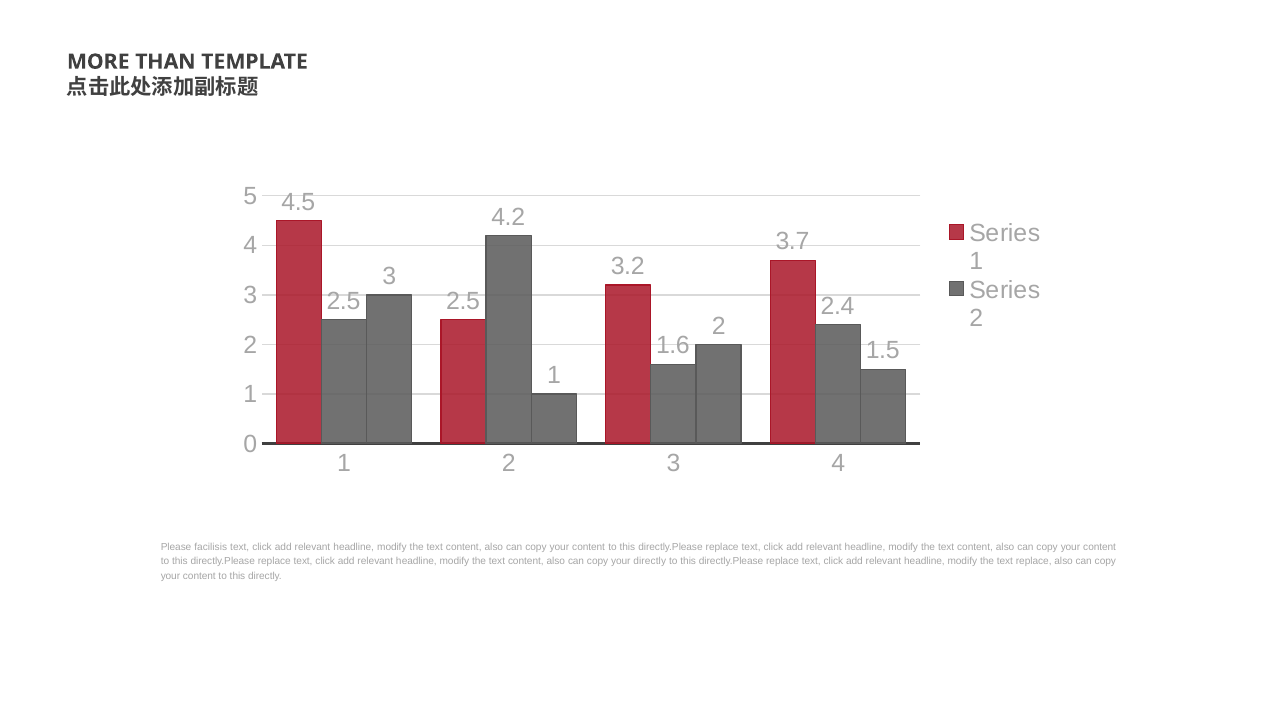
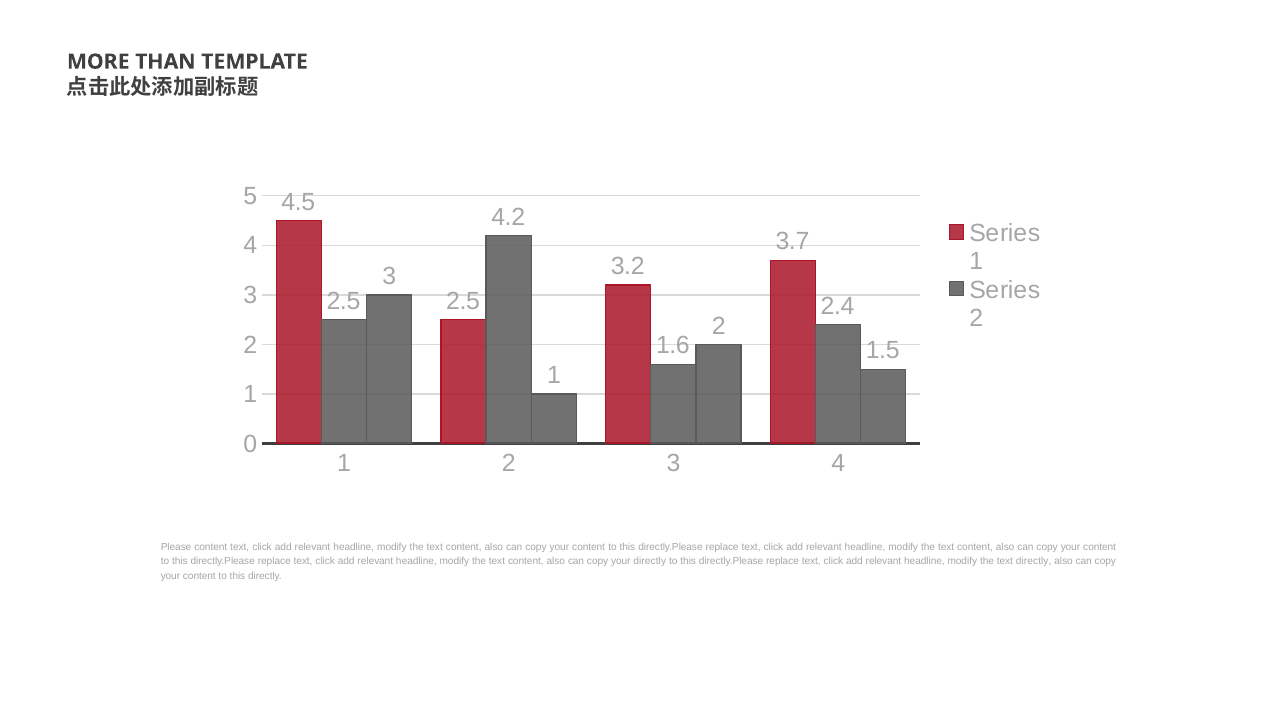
Please facilisis: facilisis -> content
text replace: replace -> directly
